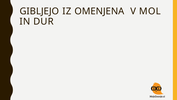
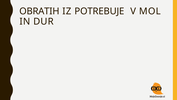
GIBLJEJO: GIBLJEJO -> OBRATIH
OMENJENA: OMENJENA -> POTREBUJE
